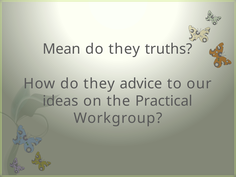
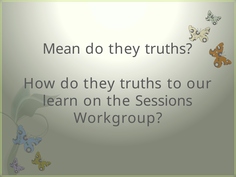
How do they advice: advice -> truths
ideas: ideas -> learn
Practical: Practical -> Sessions
